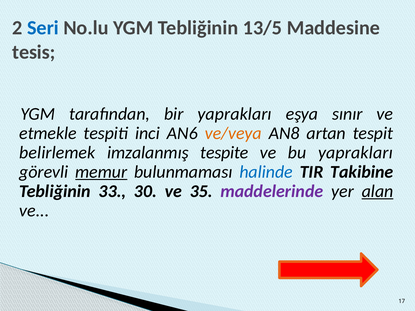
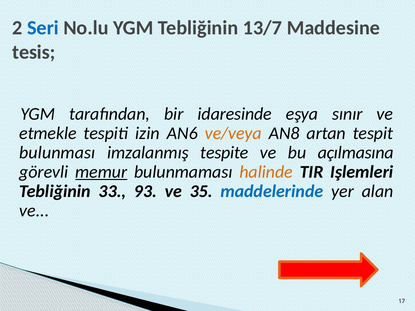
13/5: 13/5 -> 13/7
bir yaprakları: yaprakları -> idaresinde
inci: inci -> izin
belirlemek: belirlemek -> bulunması
bu yaprakları: yaprakları -> açılmasına
halinde colour: blue -> orange
Takibine: Takibine -> Işlemleri
30: 30 -> 93
maddelerinde colour: purple -> blue
alan underline: present -> none
